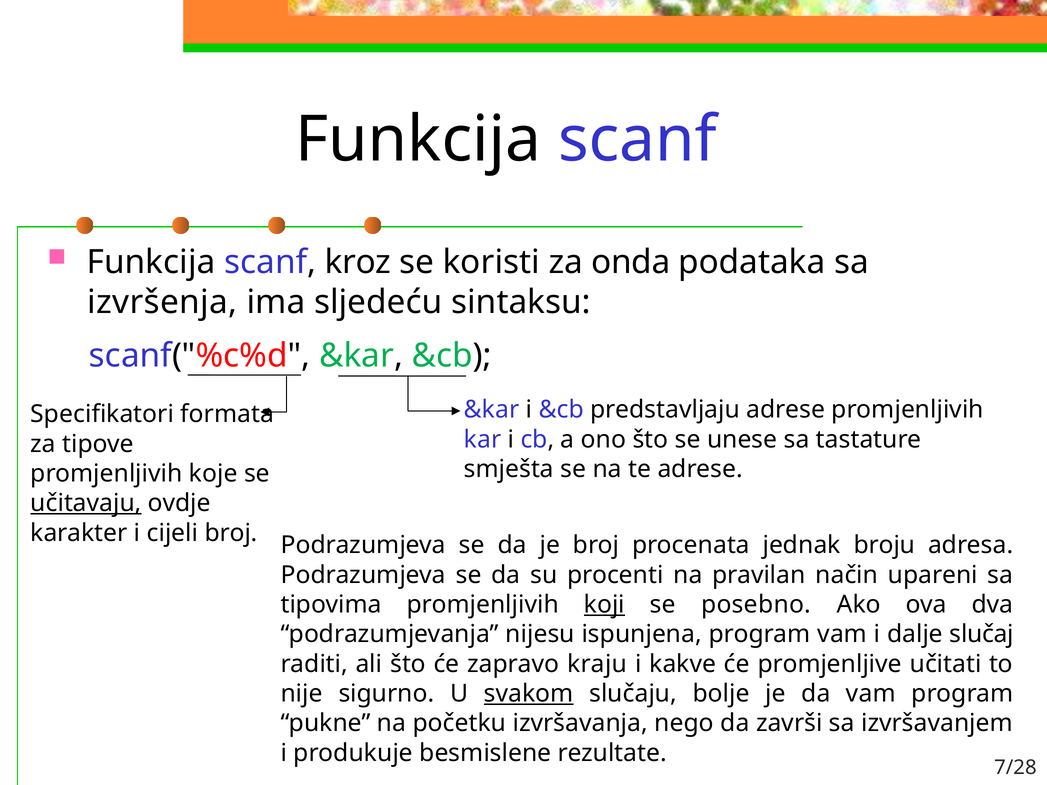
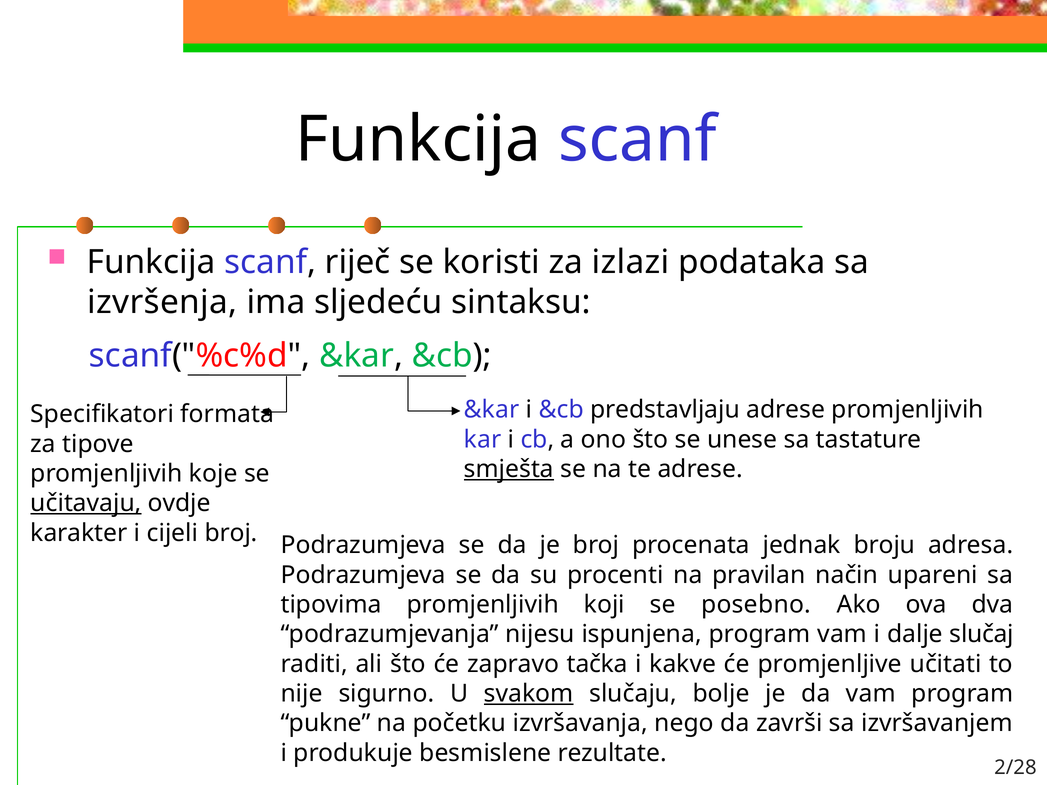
kroz: kroz -> riječ
onda: onda -> izlazi
smješta underline: none -> present
koji underline: present -> none
kraju: kraju -> tačka
7/28: 7/28 -> 2/28
